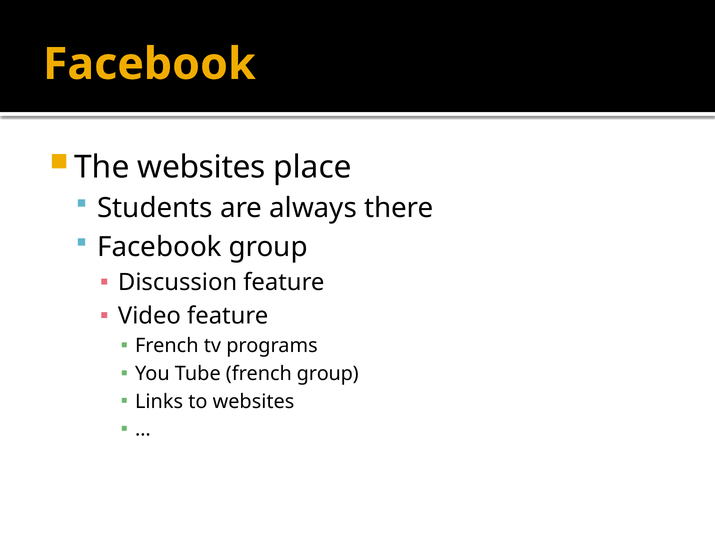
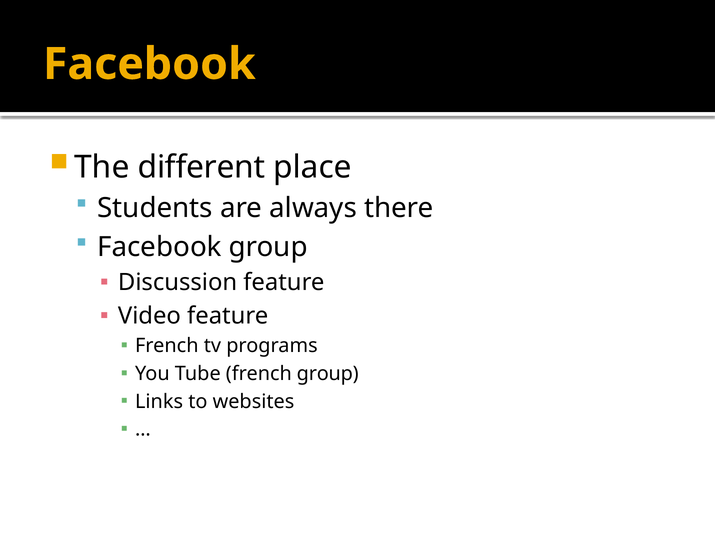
The websites: websites -> different
